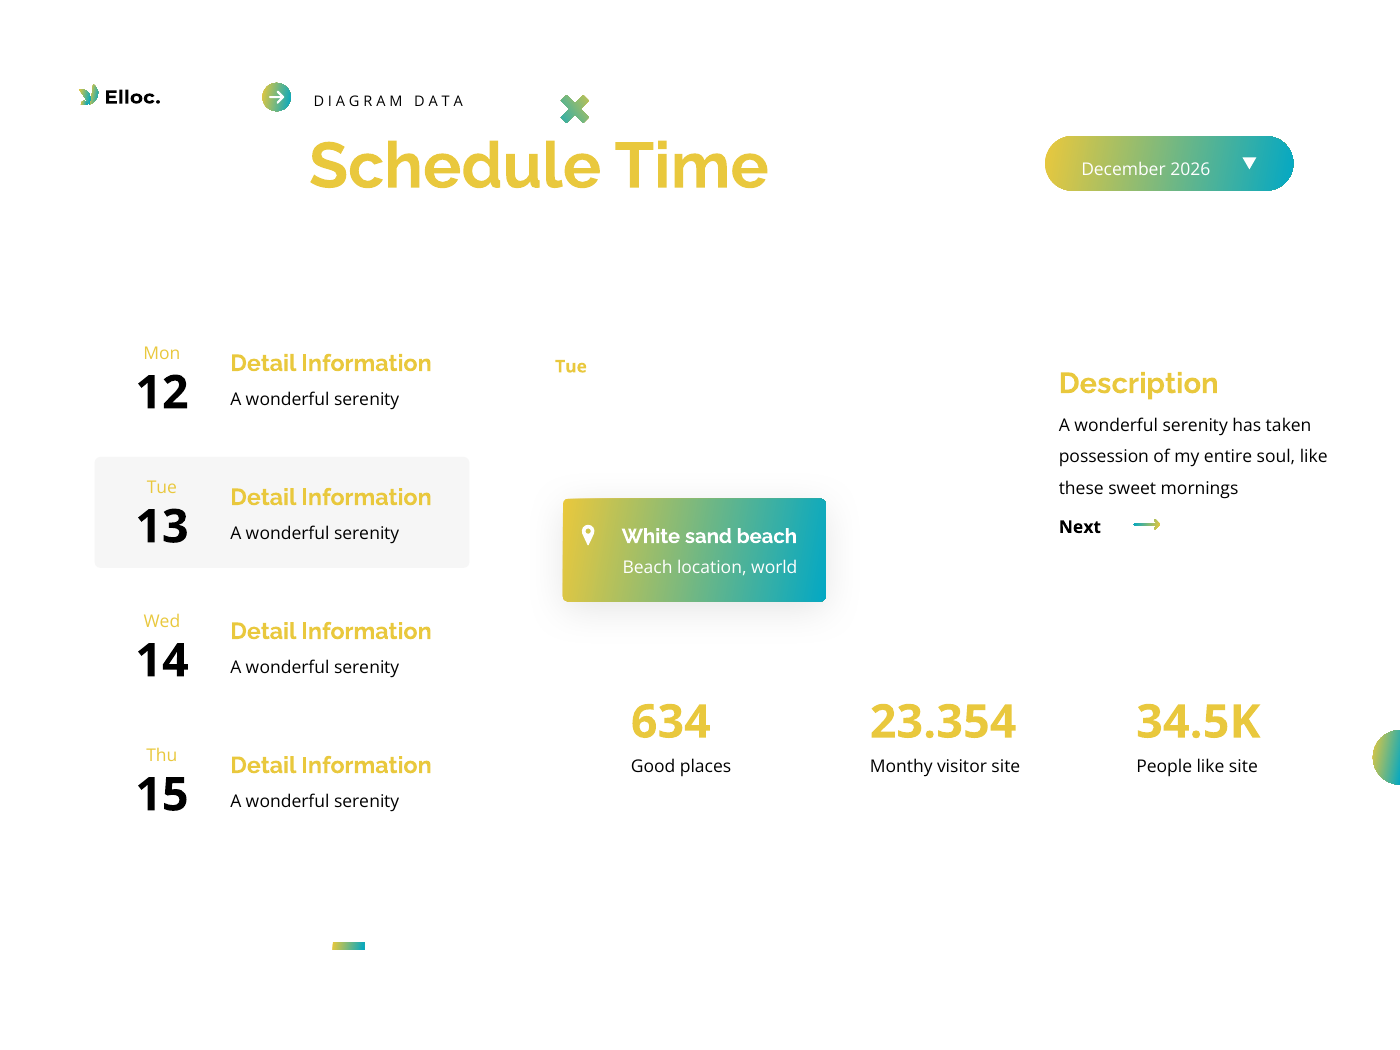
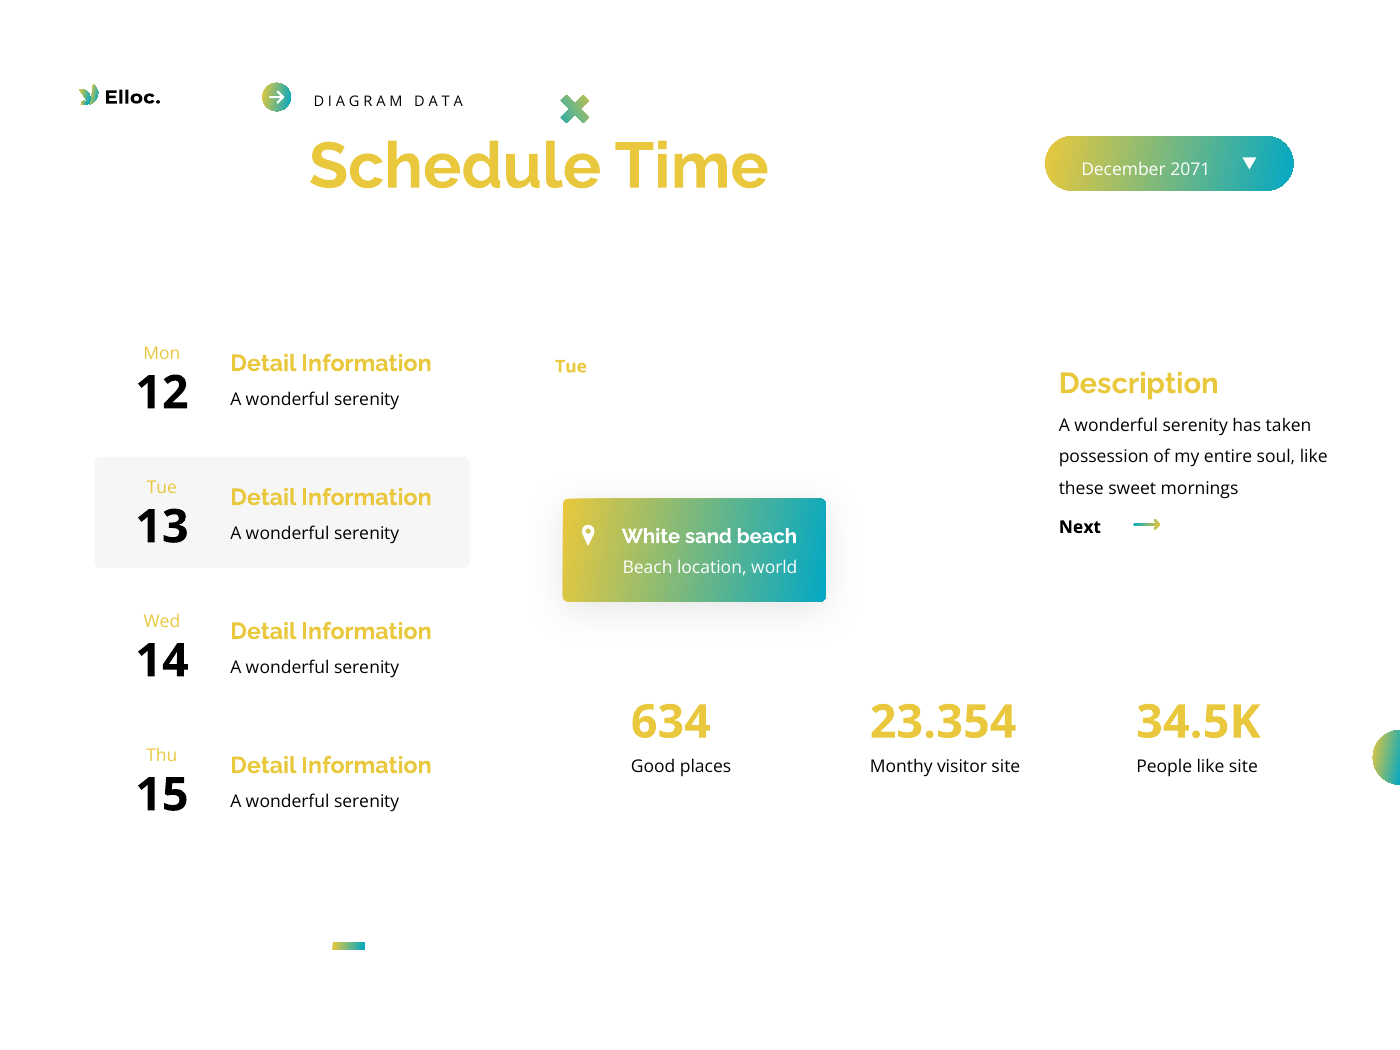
2026: 2026 -> 2071
